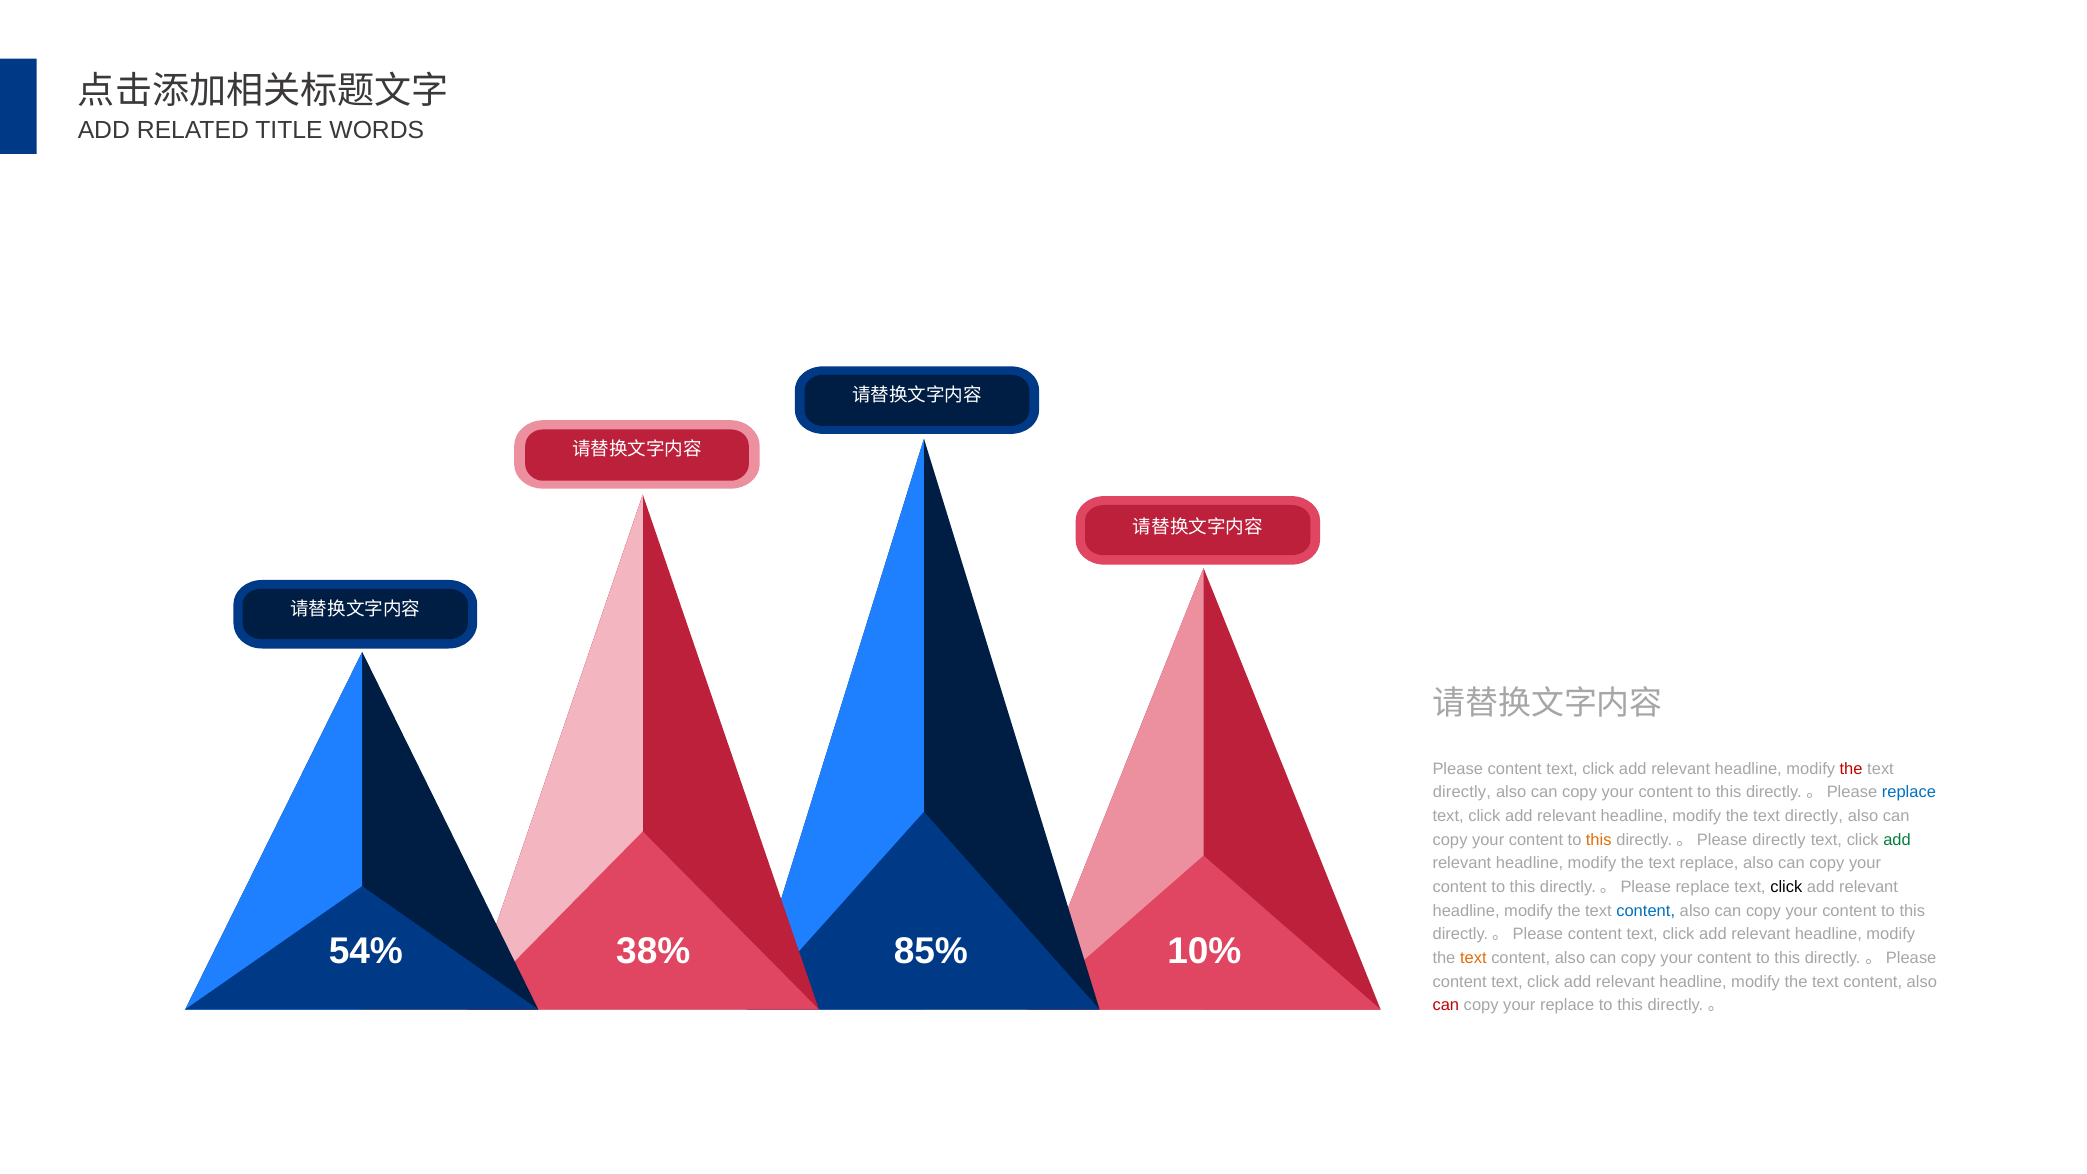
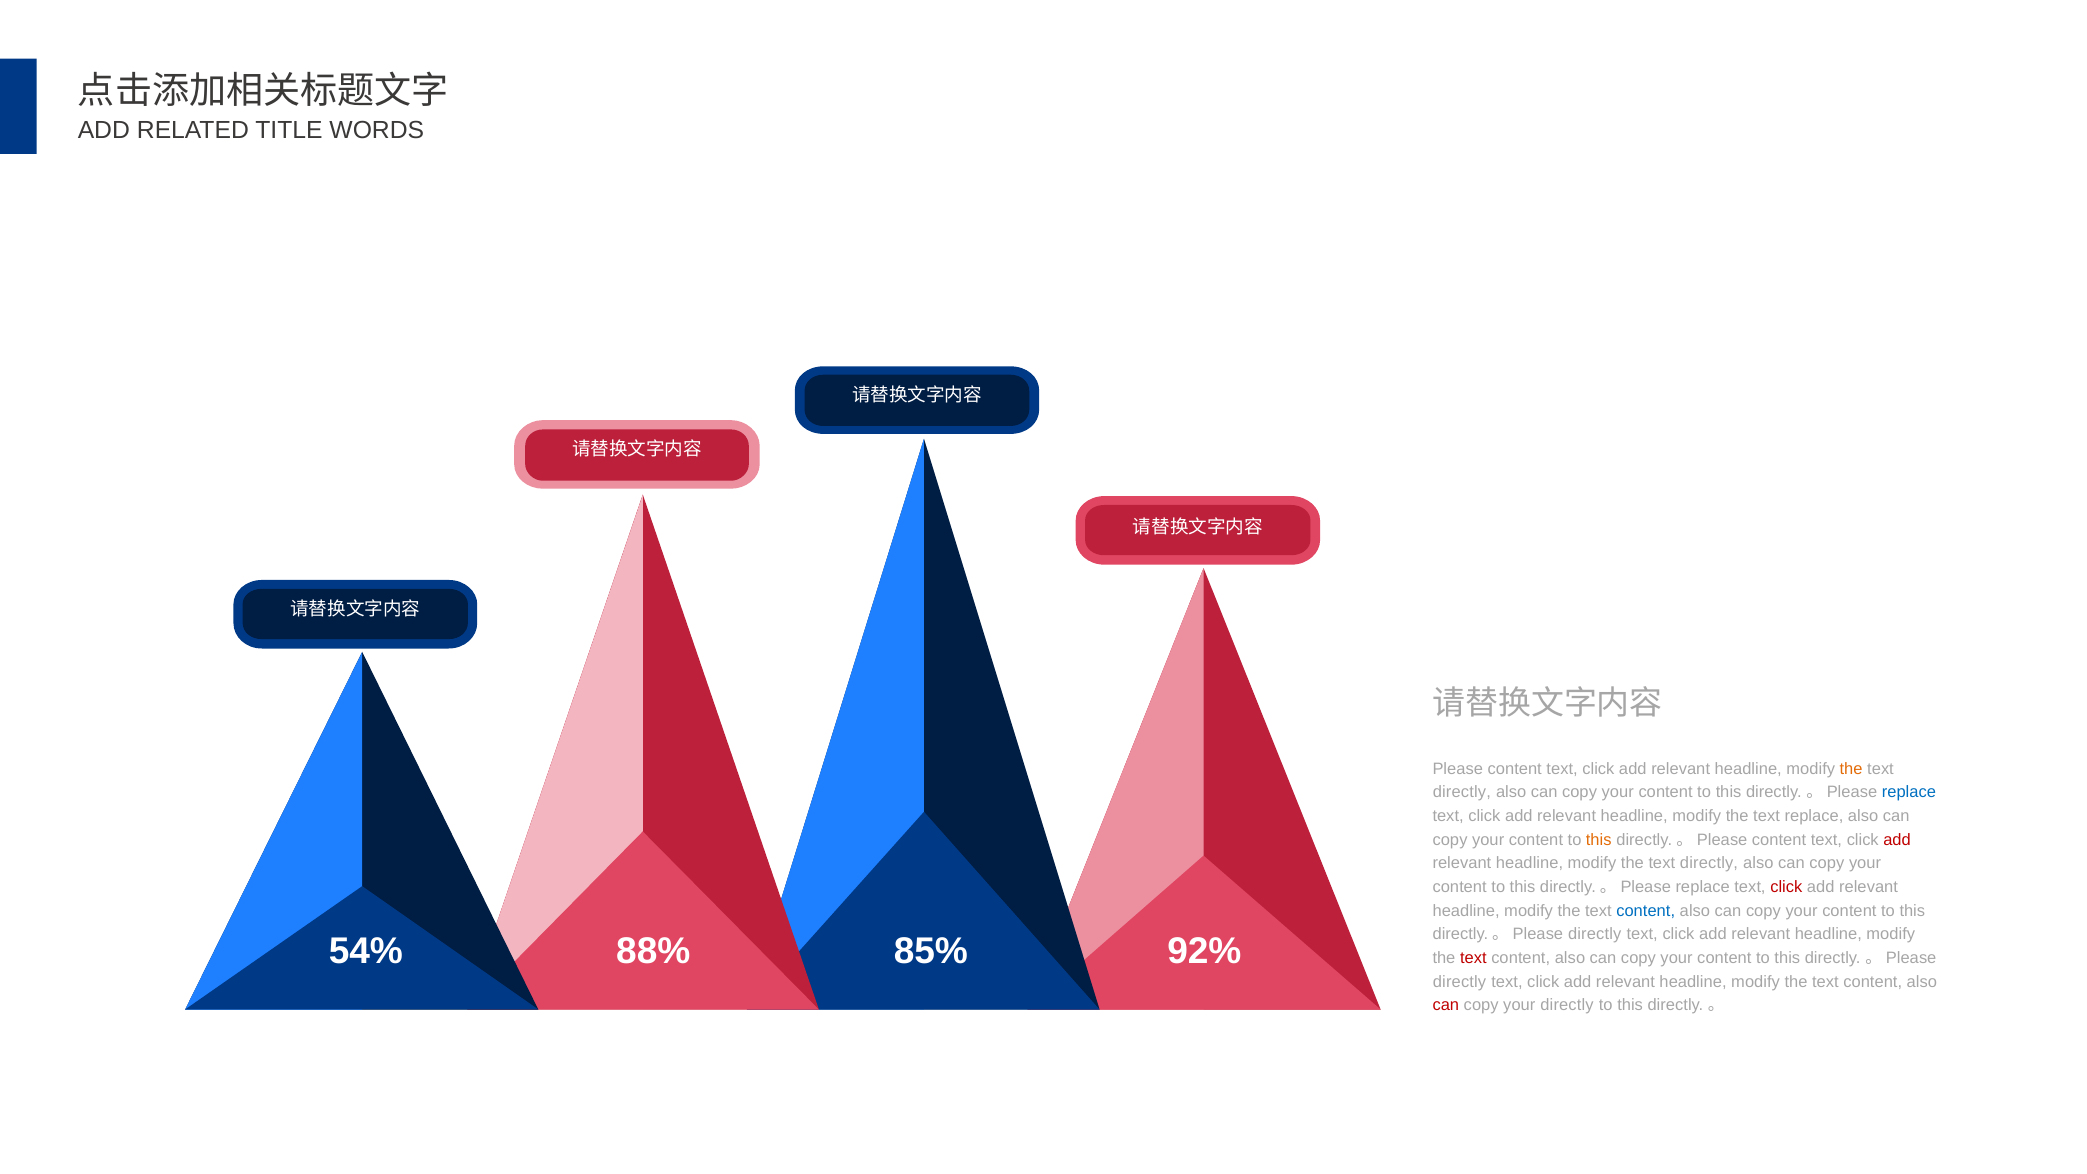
the at (1851, 769) colour: red -> orange
directly at (1814, 816): directly -> replace
directly at (1779, 840): directly -> content
add at (1897, 840) colour: green -> red
replace at (1709, 863): replace -> directly
click at (1786, 887) colour: black -> red
directly.。Please content: content -> directly
38%: 38% -> 88%
10%: 10% -> 92%
text at (1473, 958) colour: orange -> red
content at (1460, 982): content -> directly
your replace: replace -> directly
